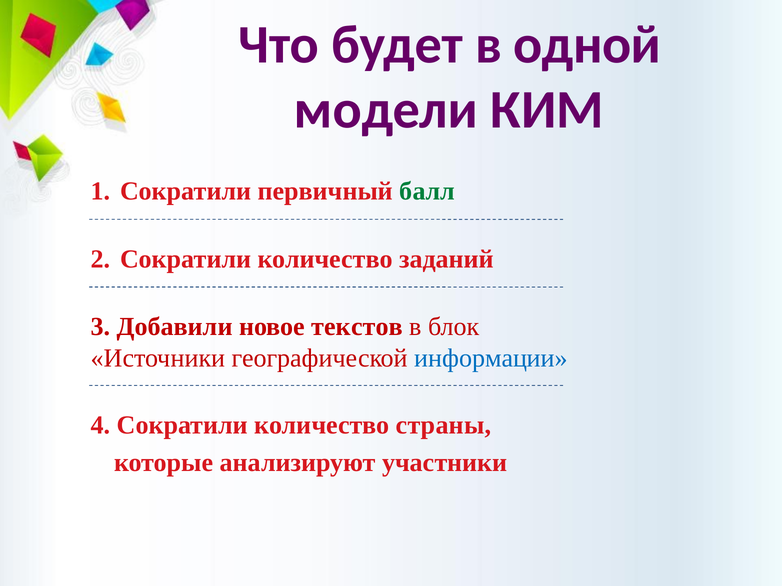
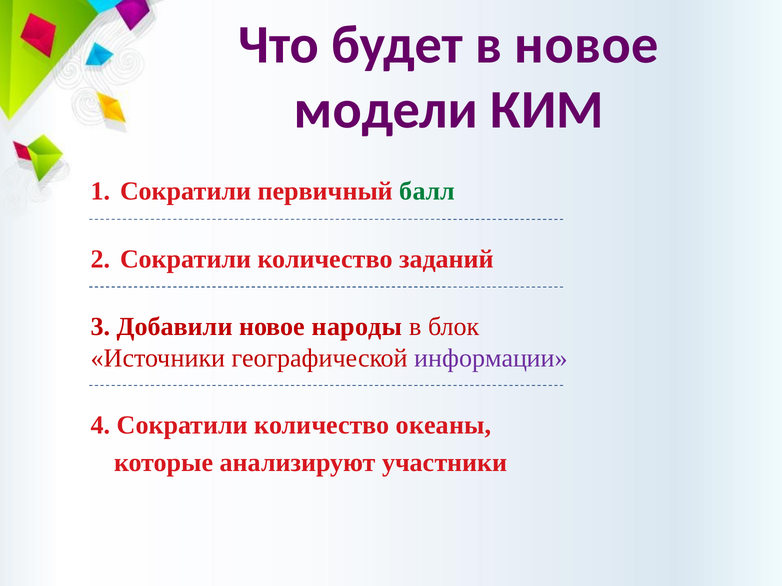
в одной: одной -> новое
текстов: текстов -> народы
информации colour: blue -> purple
страны: страны -> океаны
